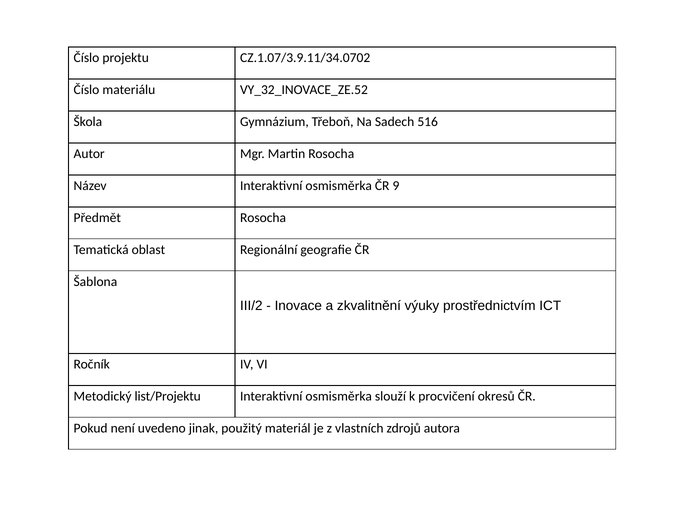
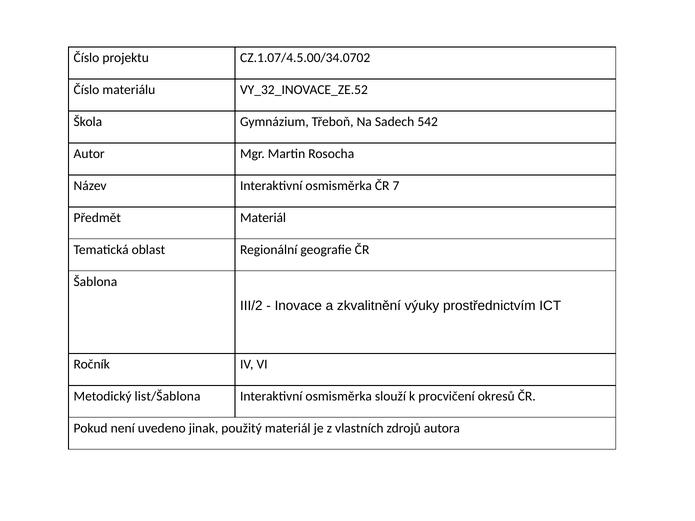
CZ.1.07/3.9.11/34.0702: CZ.1.07/3.9.11/34.0702 -> CZ.1.07/4.5.00/34.0702
516: 516 -> 542
9: 9 -> 7
Předmět Rosocha: Rosocha -> Materiál
list/Projektu: list/Projektu -> list/Šablona
